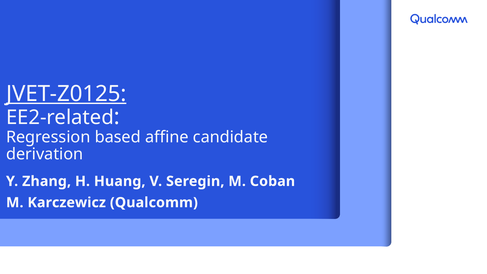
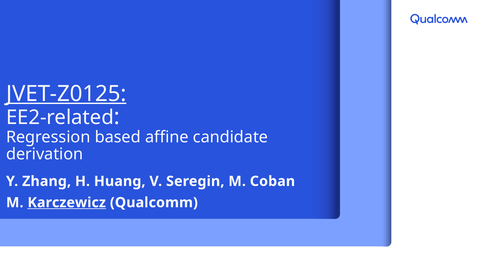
Karczewicz underline: none -> present
